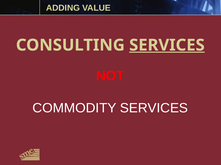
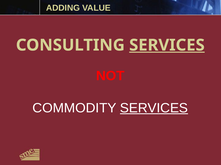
SERVICES at (154, 108) underline: none -> present
